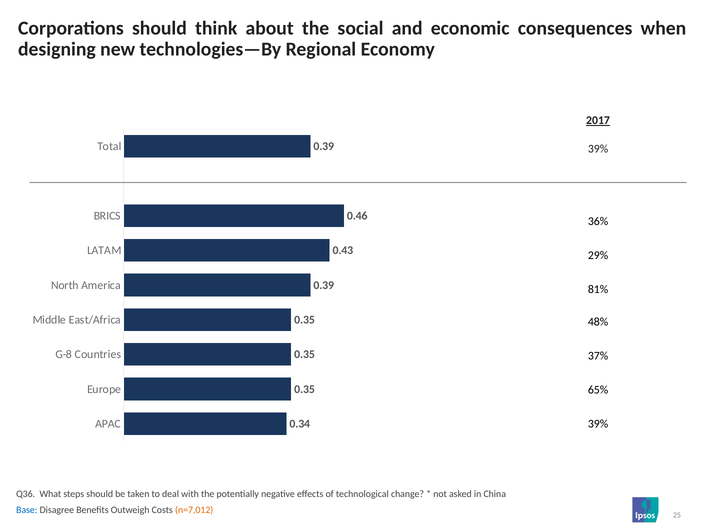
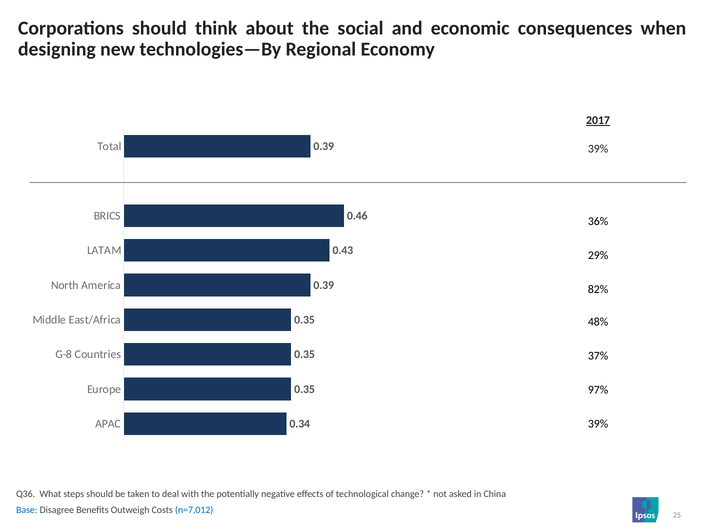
81%: 81% -> 82%
65%: 65% -> 97%
n=7,012 colour: orange -> blue
